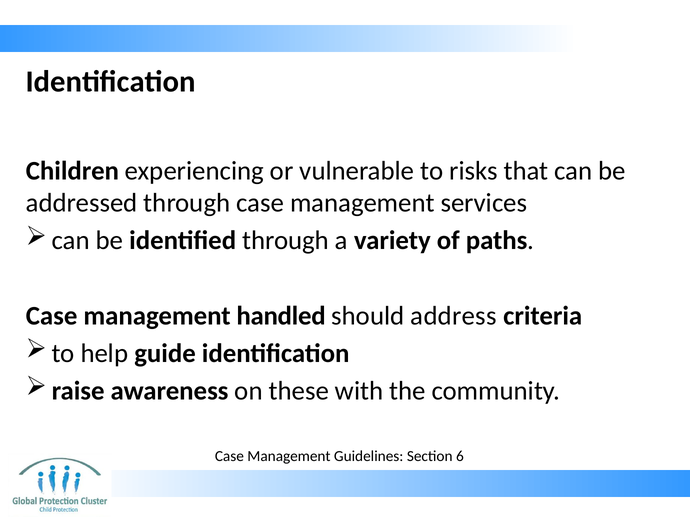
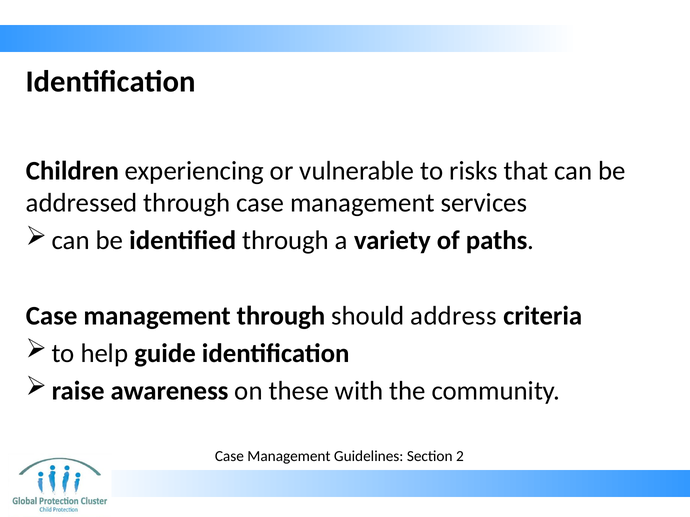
management handled: handled -> through
6: 6 -> 2
